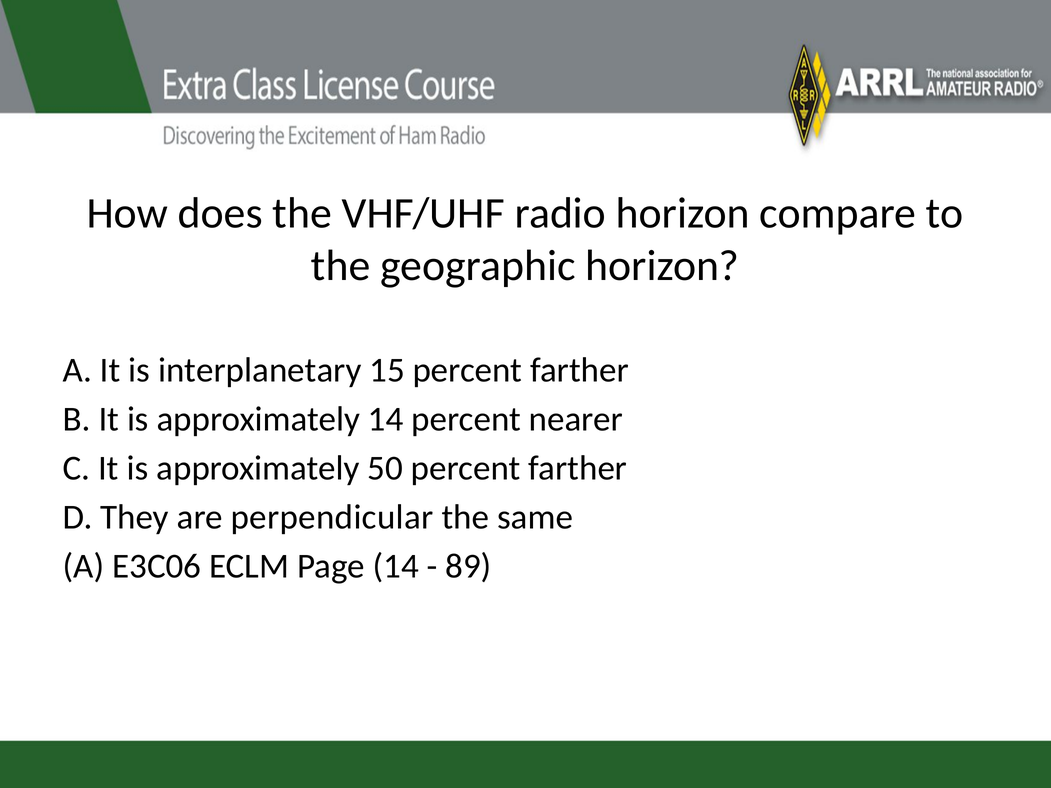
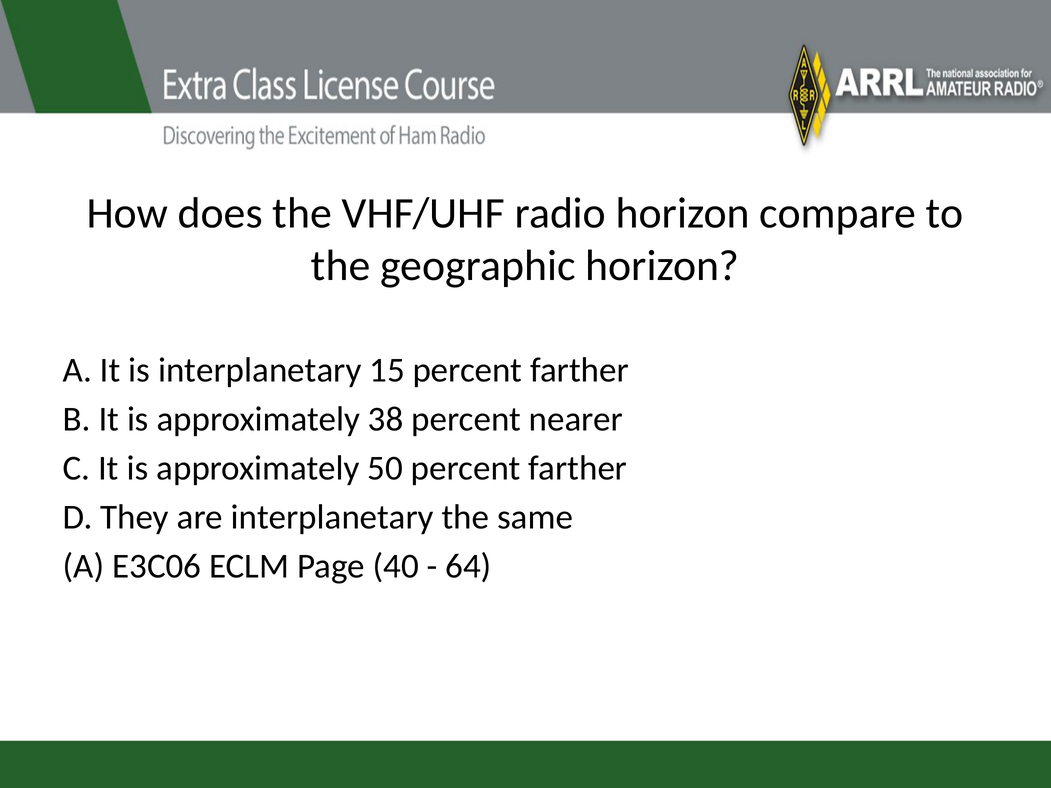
approximately 14: 14 -> 38
are perpendicular: perpendicular -> interplanetary
Page 14: 14 -> 40
89: 89 -> 64
